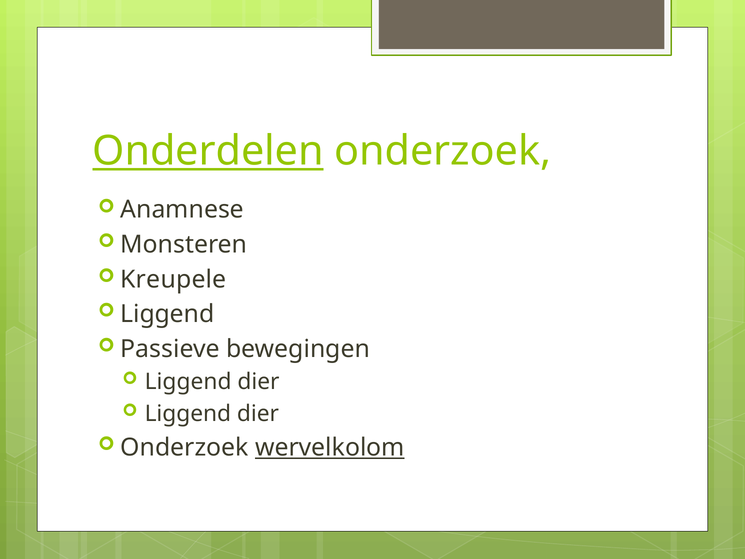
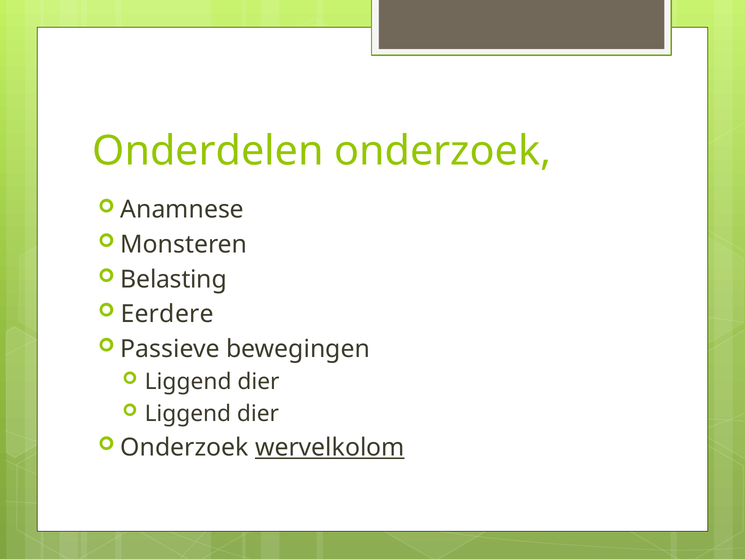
Onderdelen underline: present -> none
Kreupele: Kreupele -> Belasting
Liggend at (167, 314): Liggend -> Eerdere
